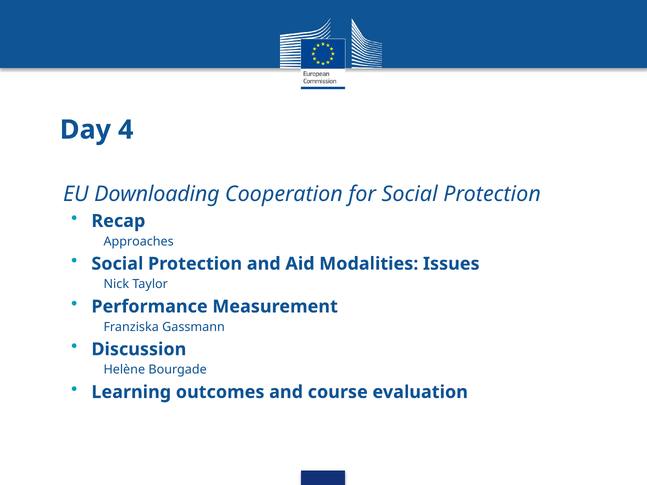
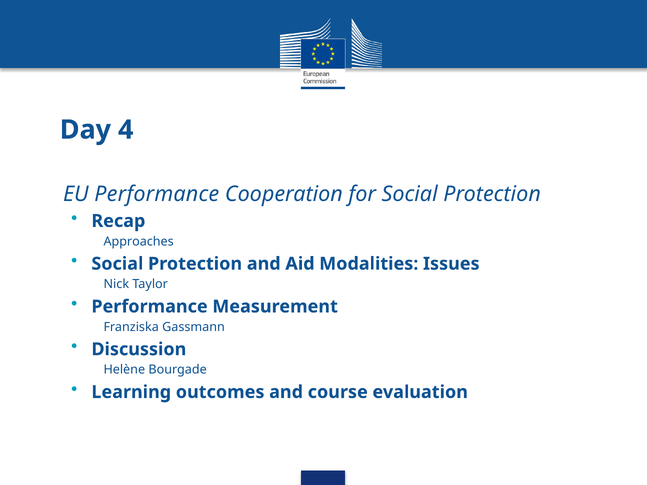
EU Downloading: Downloading -> Performance
